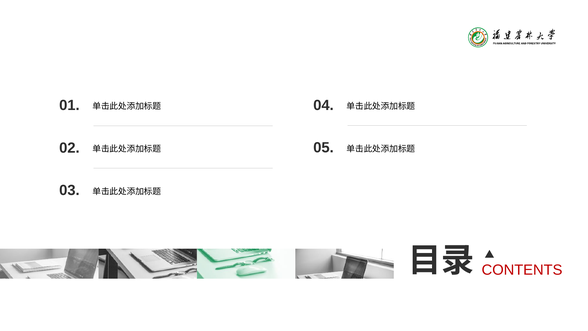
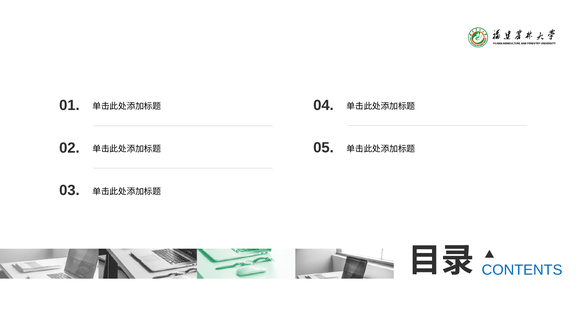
CONTENTS colour: red -> blue
